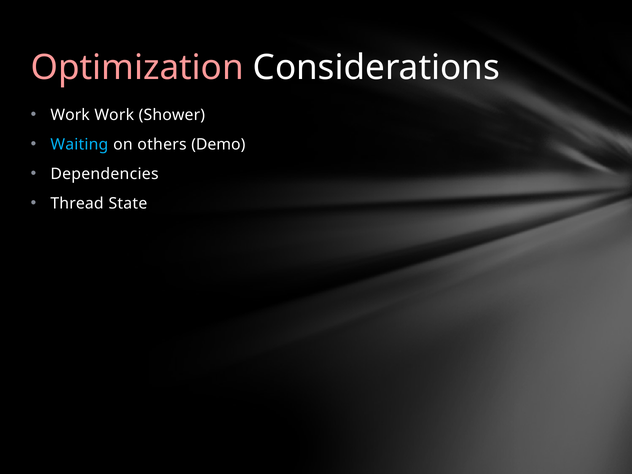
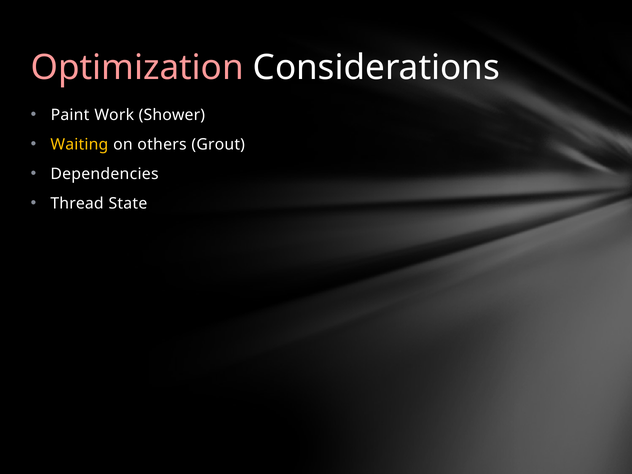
Work at (70, 115): Work -> Paint
Waiting colour: light blue -> yellow
Demo: Demo -> Grout
